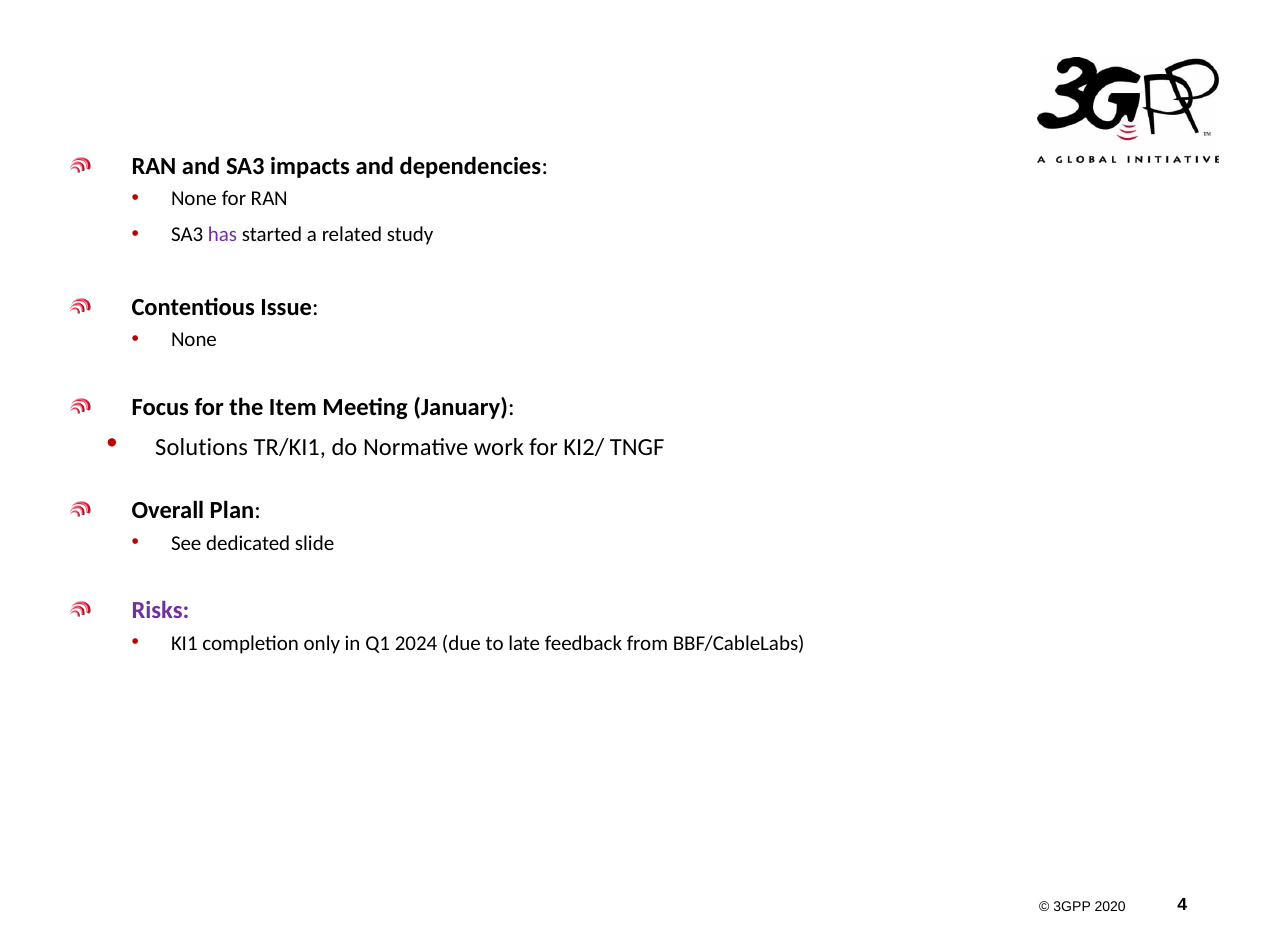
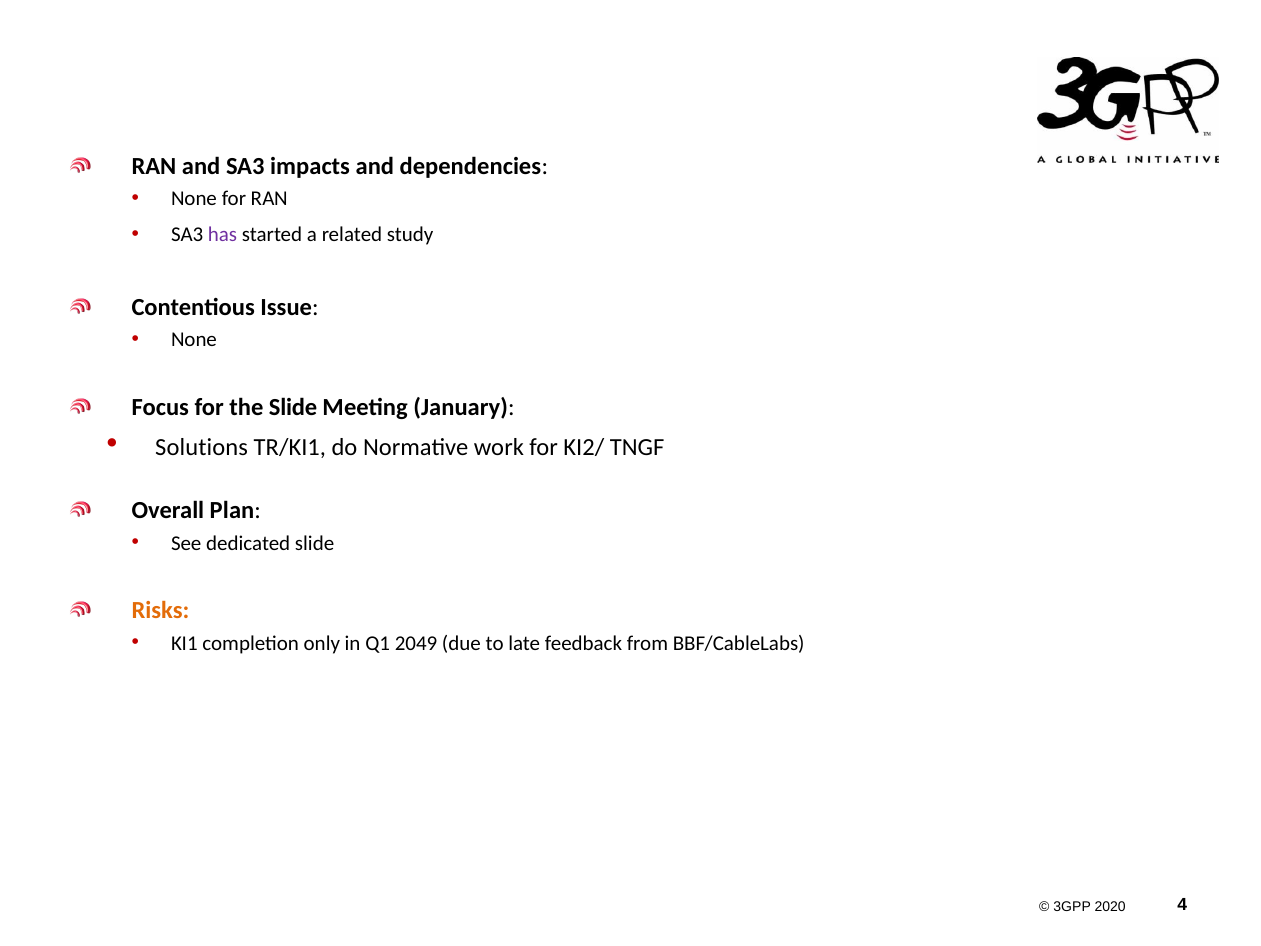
the Item: Item -> Slide
Risks colour: purple -> orange
2024: 2024 -> 2049
